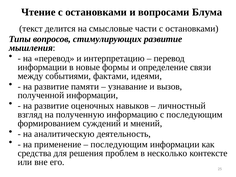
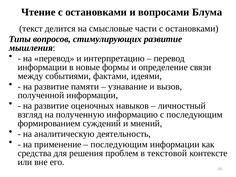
несколько: несколько -> текстовой
